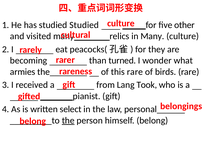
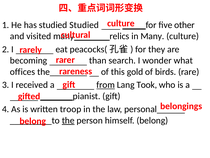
turned: turned -> search
armies: armies -> offices
this rare: rare -> gold
from underline: none -> present
select: select -> troop
